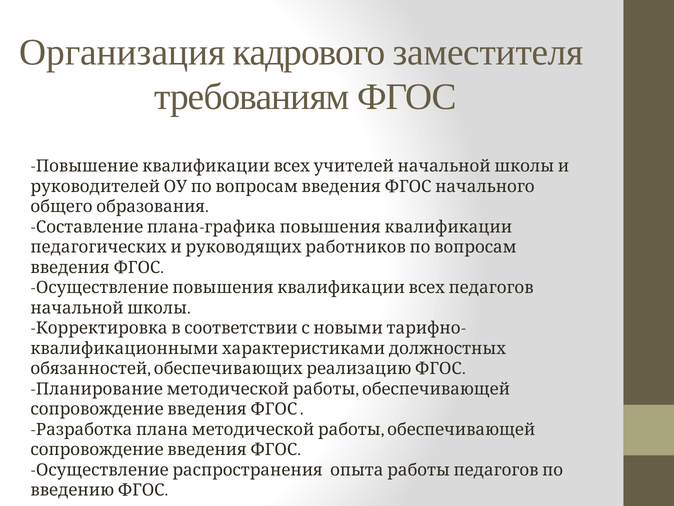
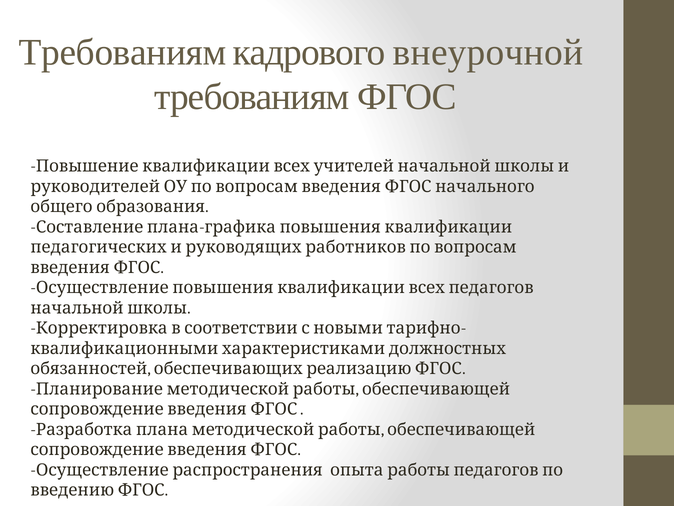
Организация at (122, 52): Организация -> Требованиям
заместителя: заместителя -> внеурочной
